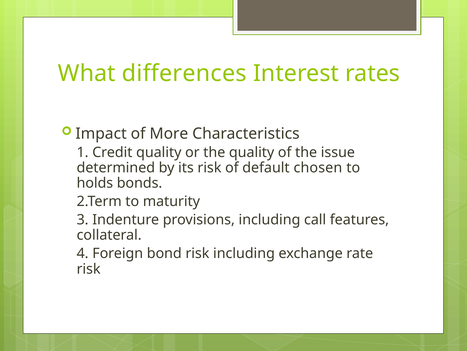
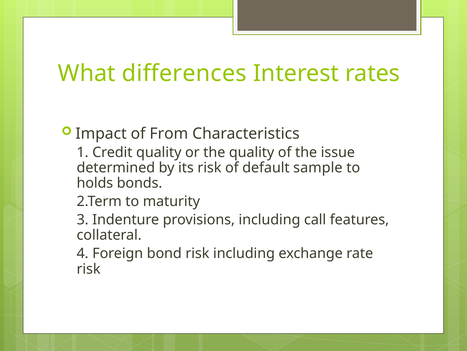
More: More -> From
chosen: chosen -> sample
